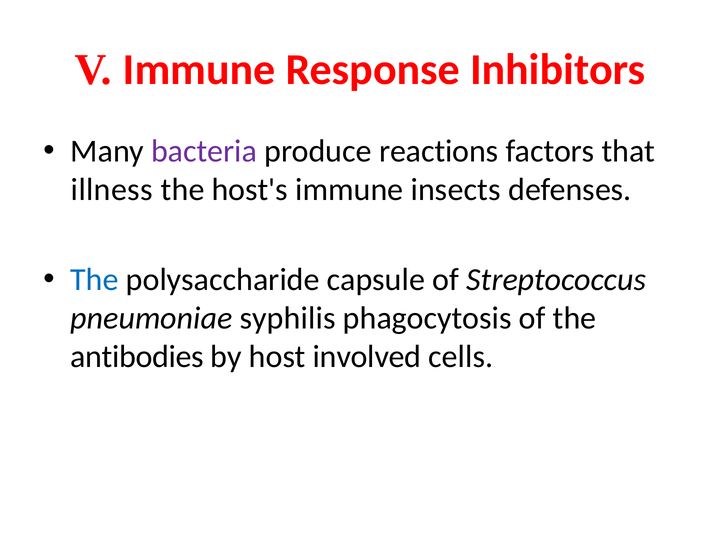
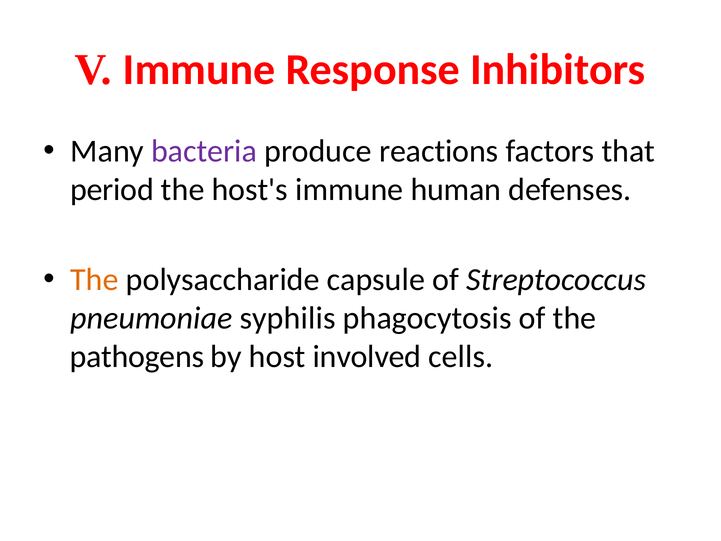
illness: illness -> period
insects: insects -> human
The at (94, 279) colour: blue -> orange
antibodies: antibodies -> pathogens
